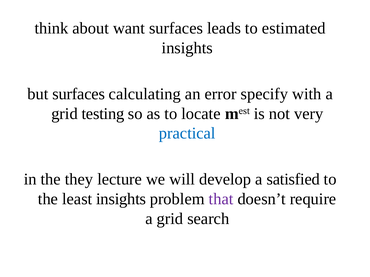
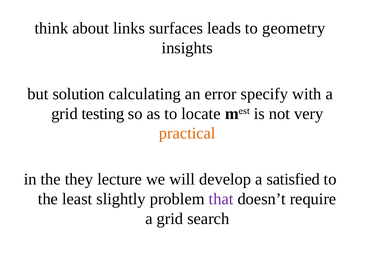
want: want -> links
estimated: estimated -> geometry
but surfaces: surfaces -> solution
practical colour: blue -> orange
least insights: insights -> slightly
